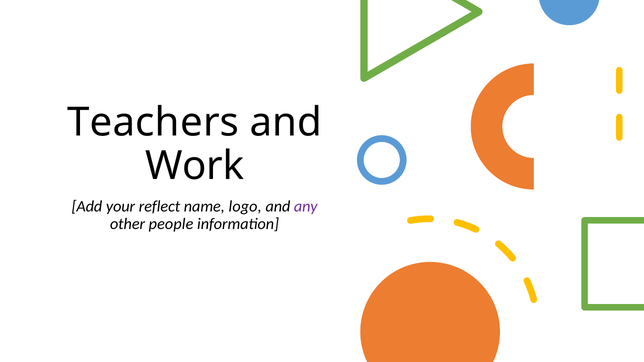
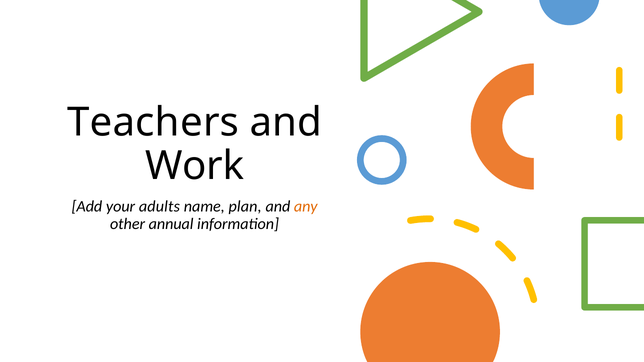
reflect: reflect -> adults
logo: logo -> plan
any colour: purple -> orange
people: people -> annual
